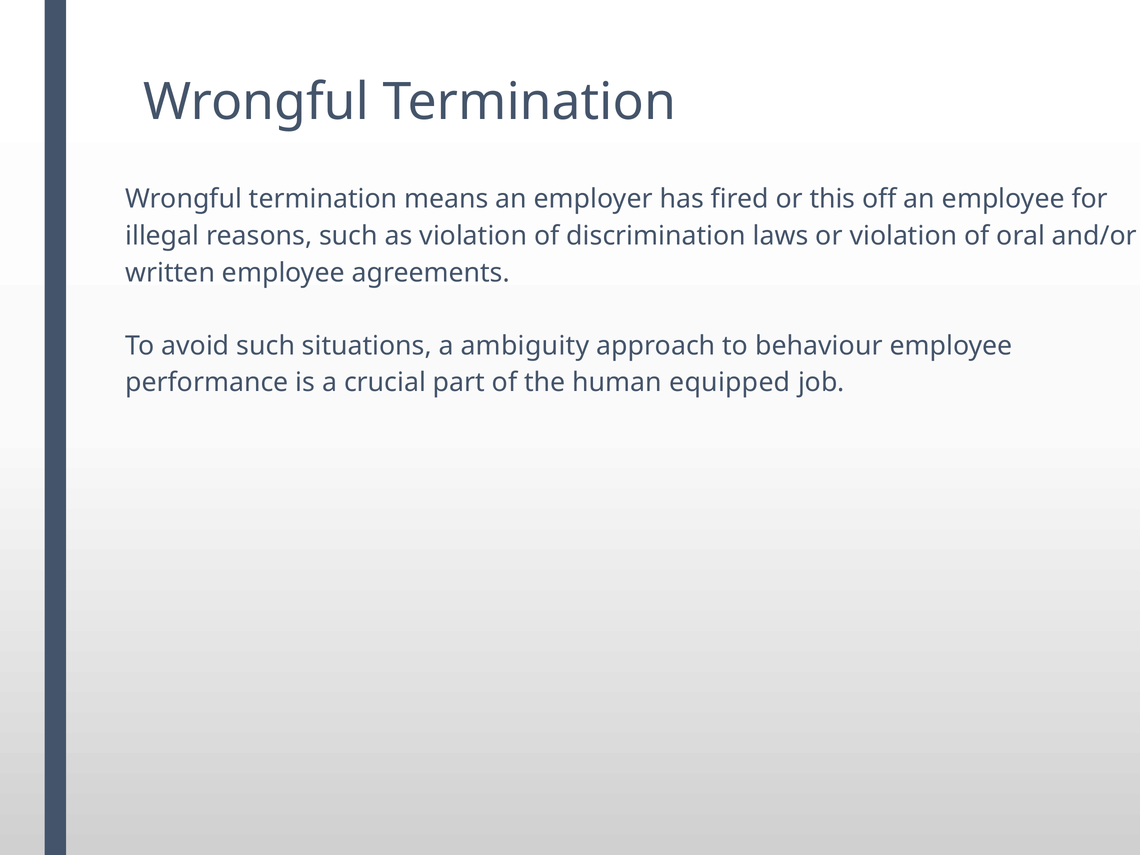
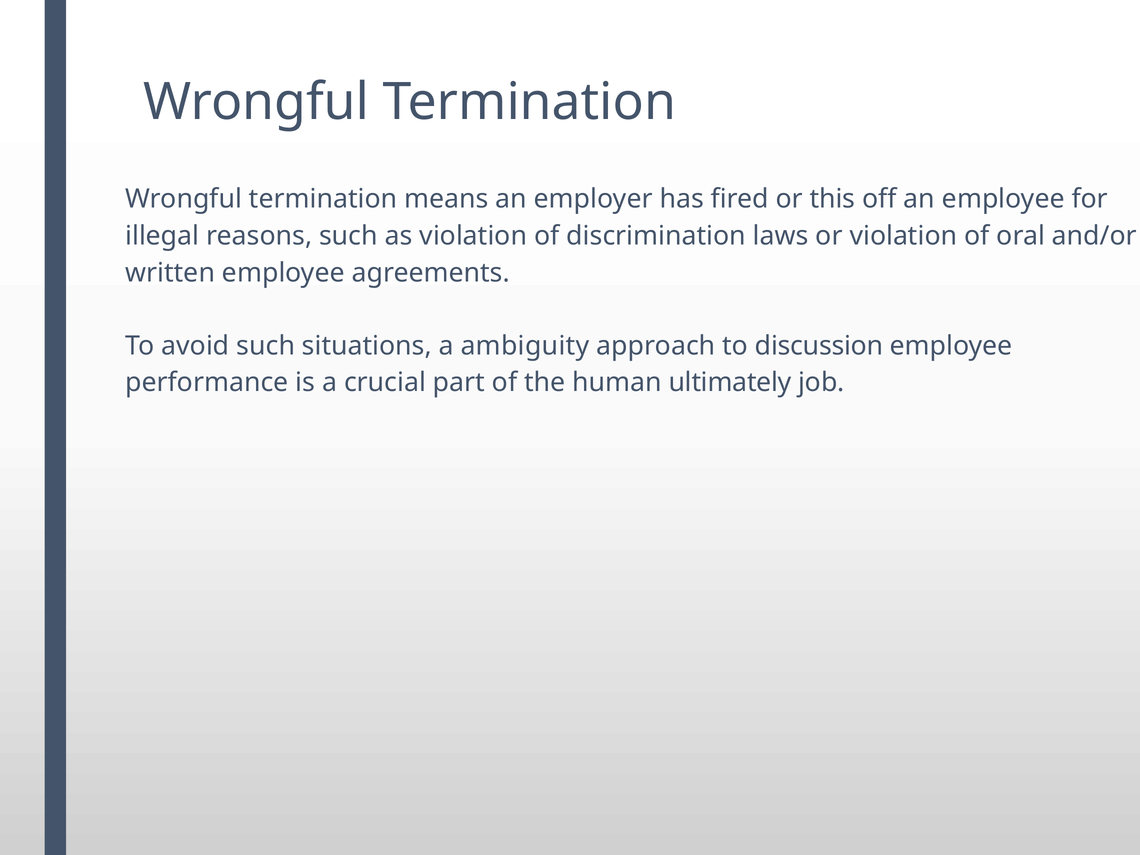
behaviour: behaviour -> discussion
equipped: equipped -> ultimately
